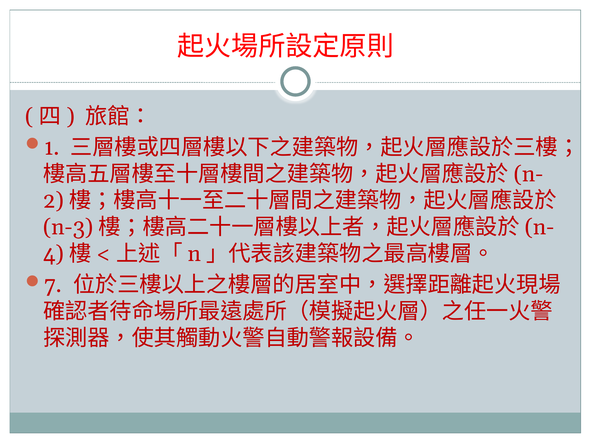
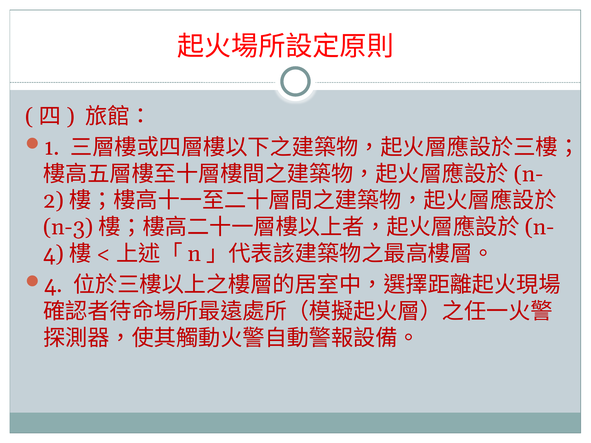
7 at (53, 285): 7 -> 4
